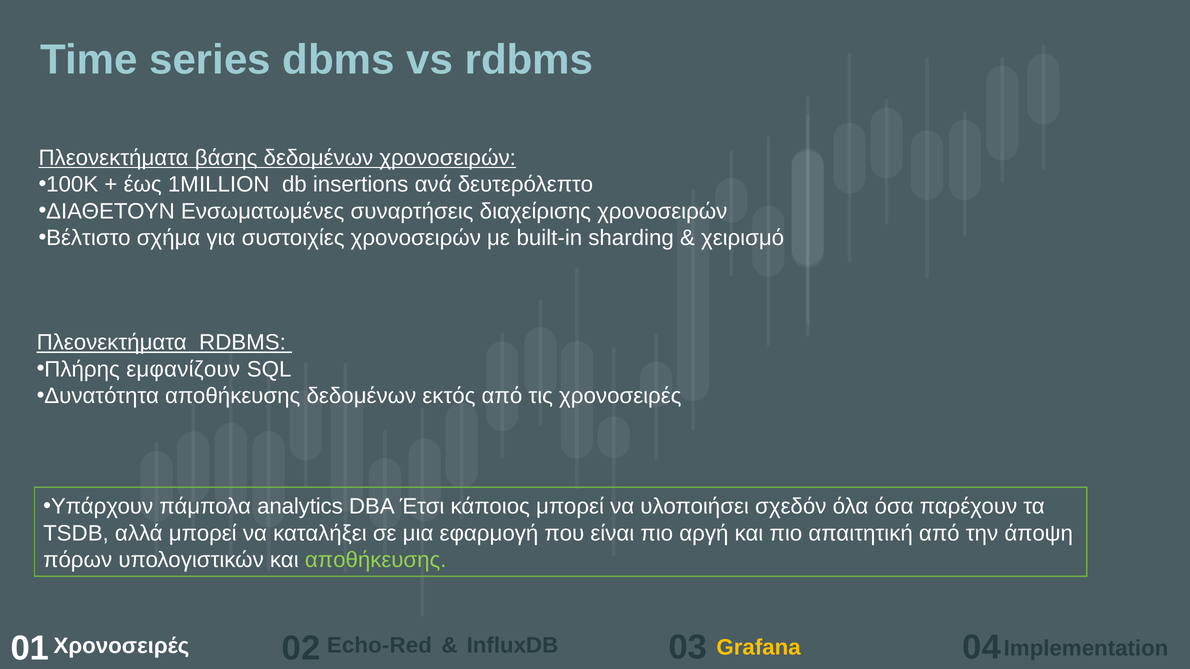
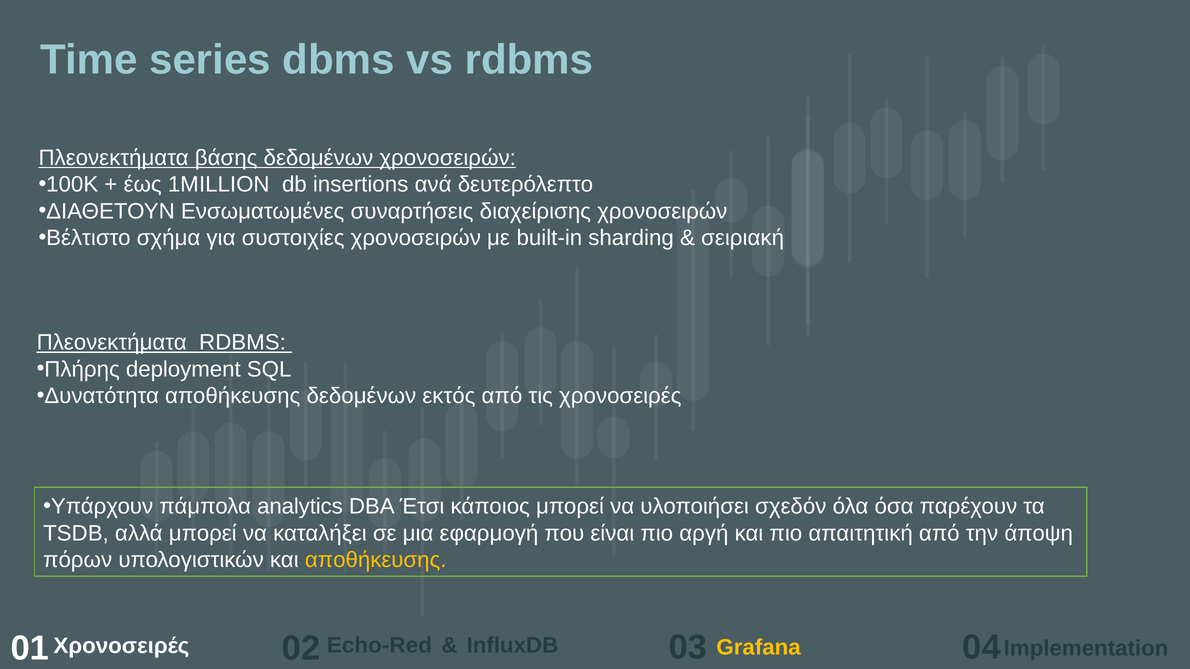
χειρισμό: χειρισμό -> σειριακή
εμφανίζουν: εμφανίζουν -> deployment
αποθήκευσης at (376, 560) colour: light green -> yellow
